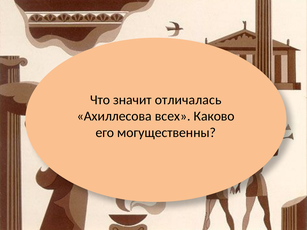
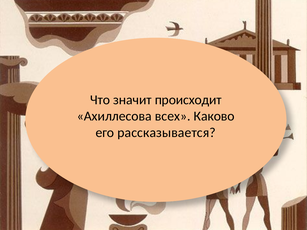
отличалась: отличалась -> происходит
могущественны: могущественны -> рассказывается
